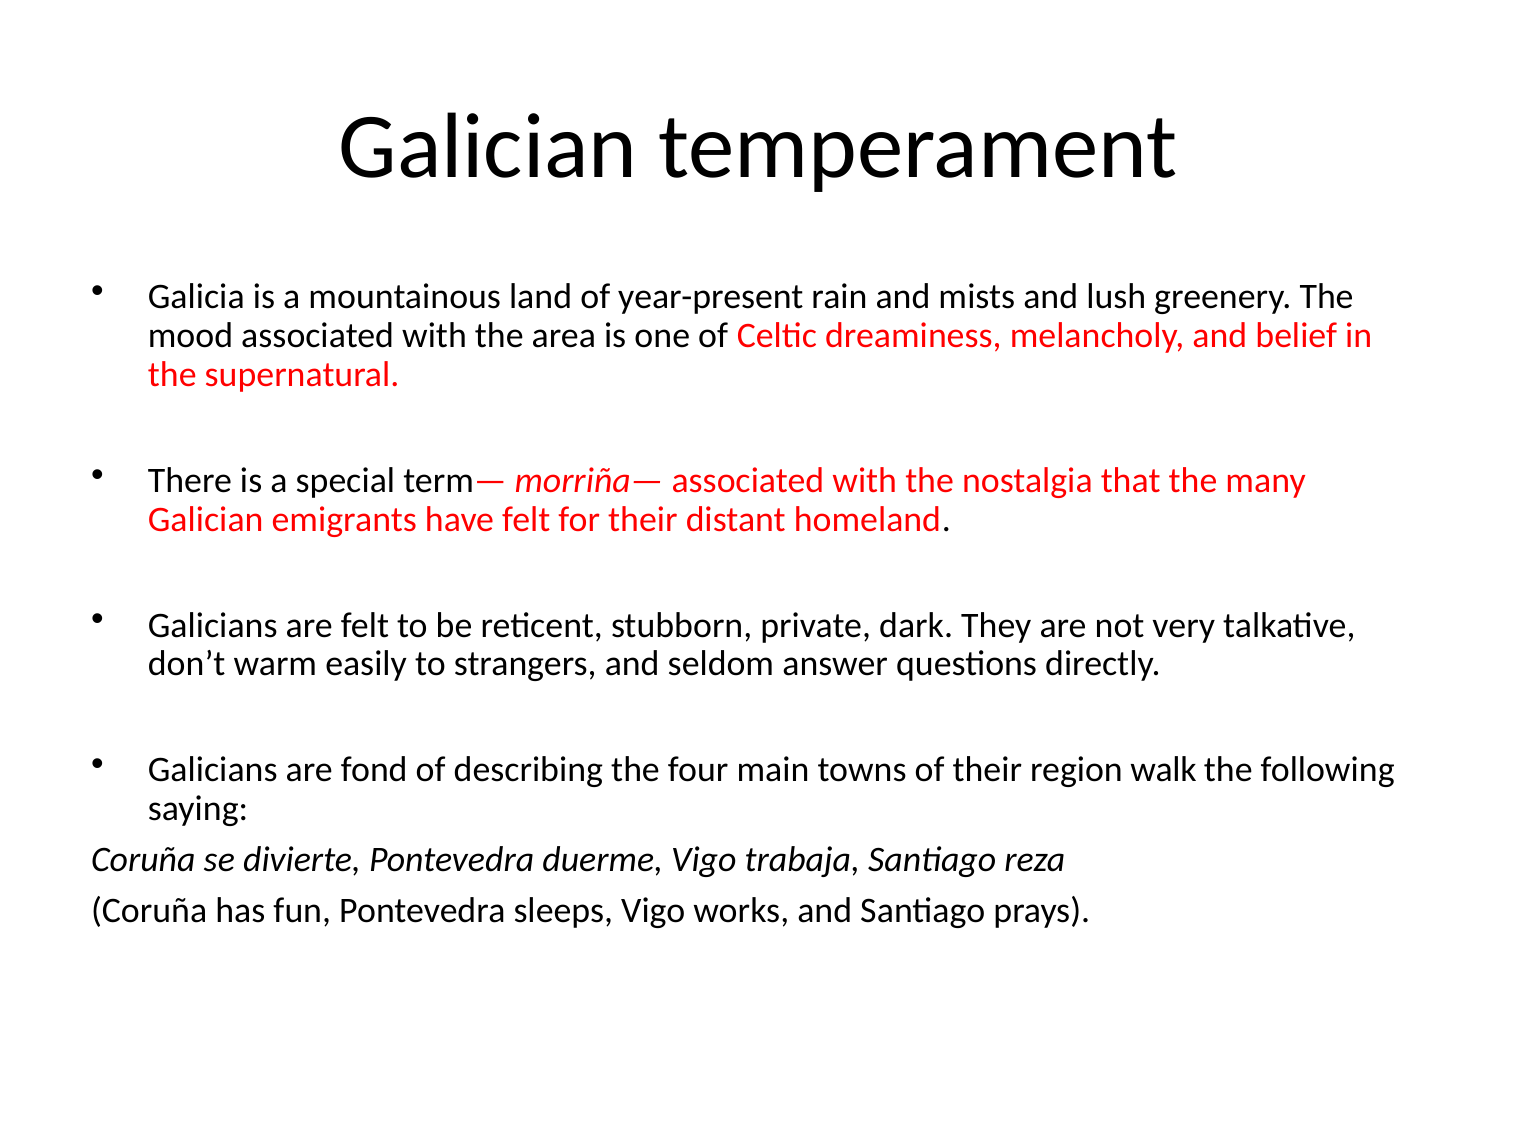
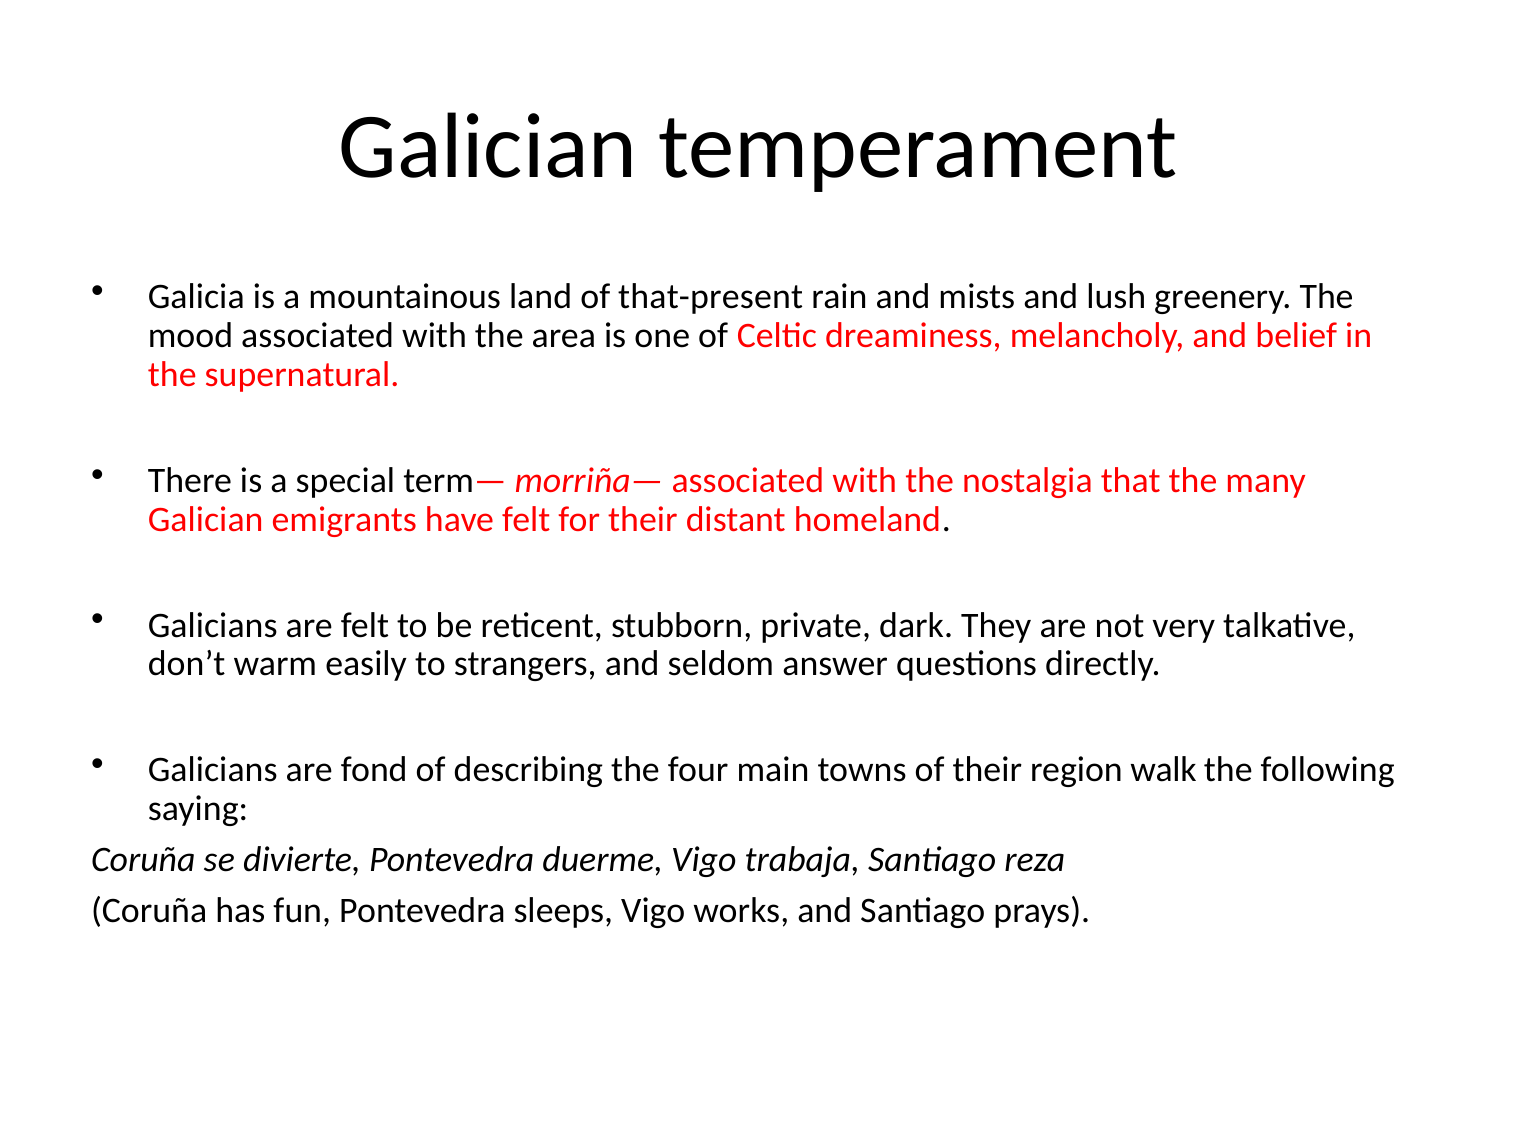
year-present: year-present -> that-present
